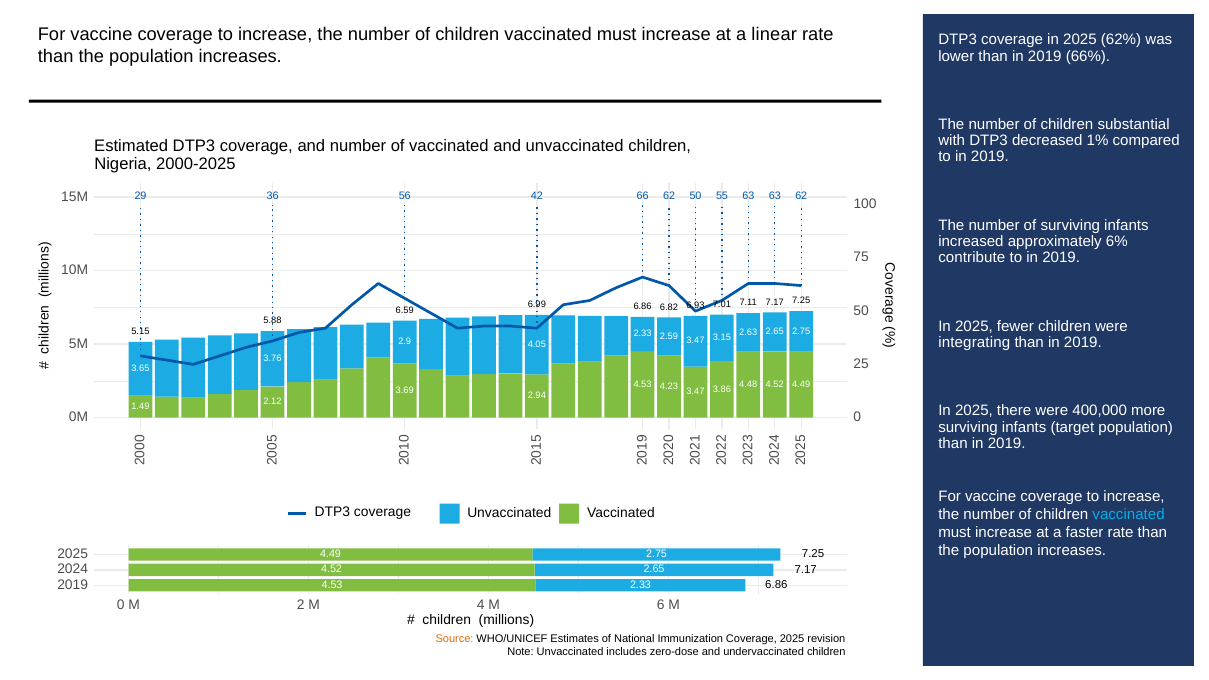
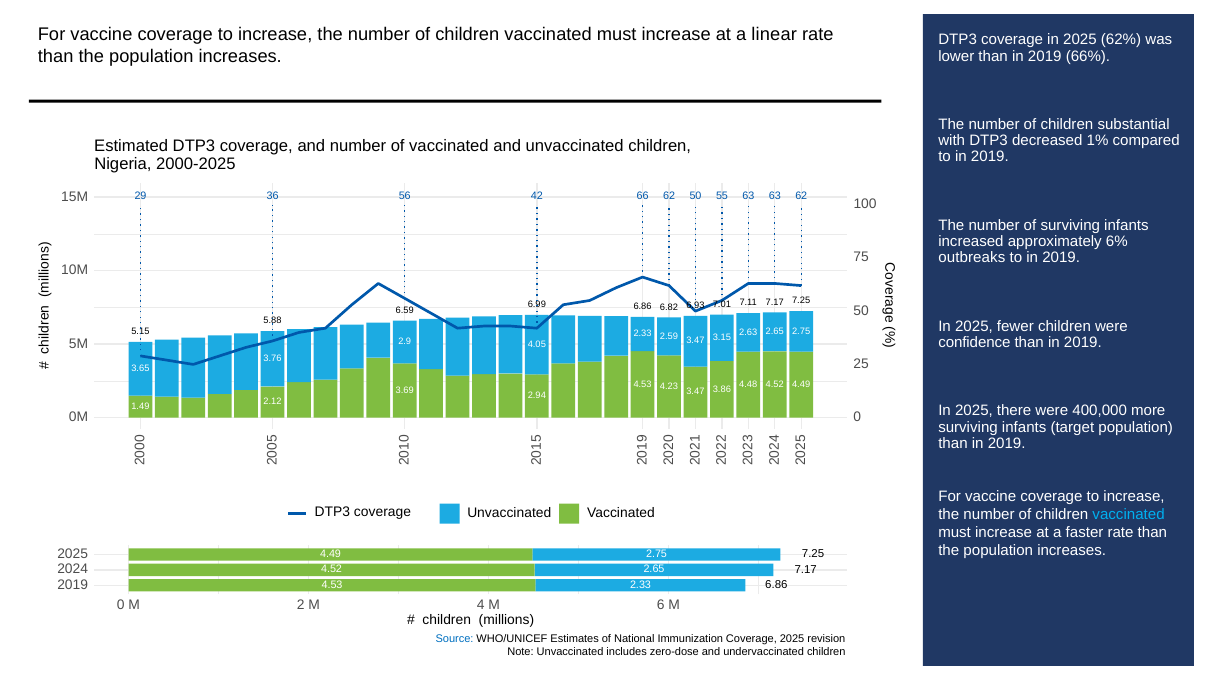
contribute: contribute -> outbreaks
integrating: integrating -> confidence
Source colour: orange -> blue
